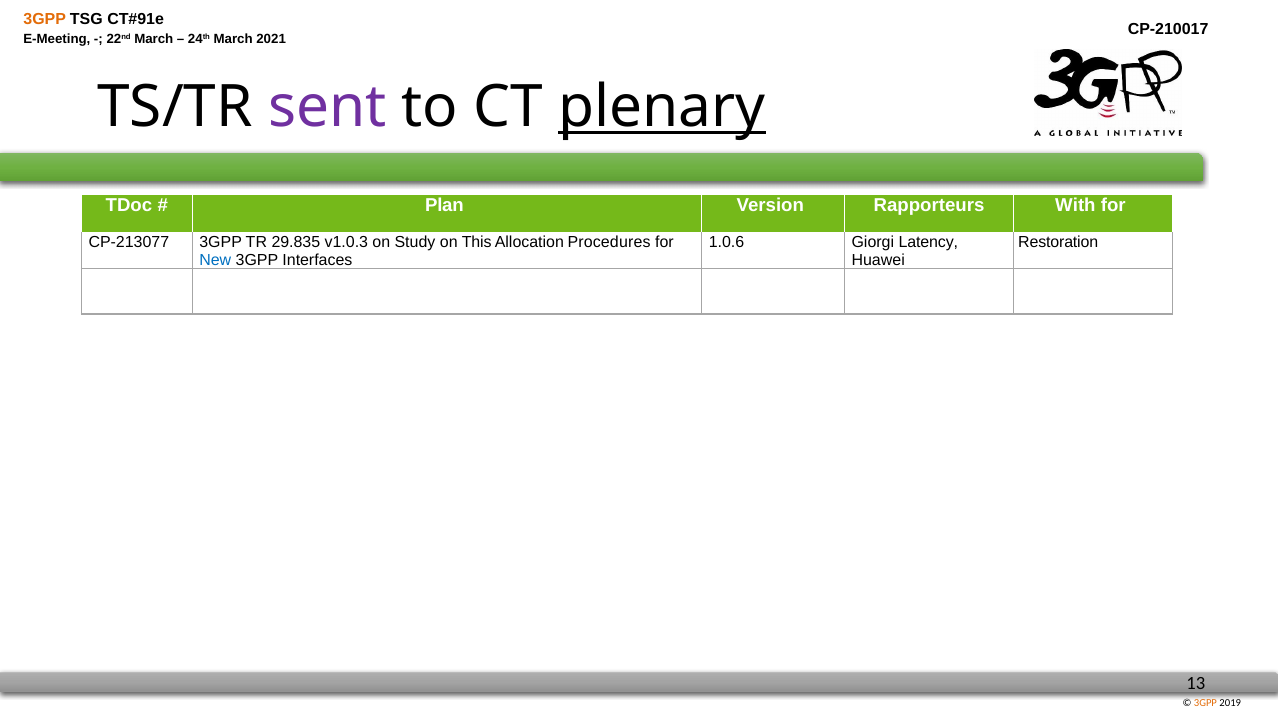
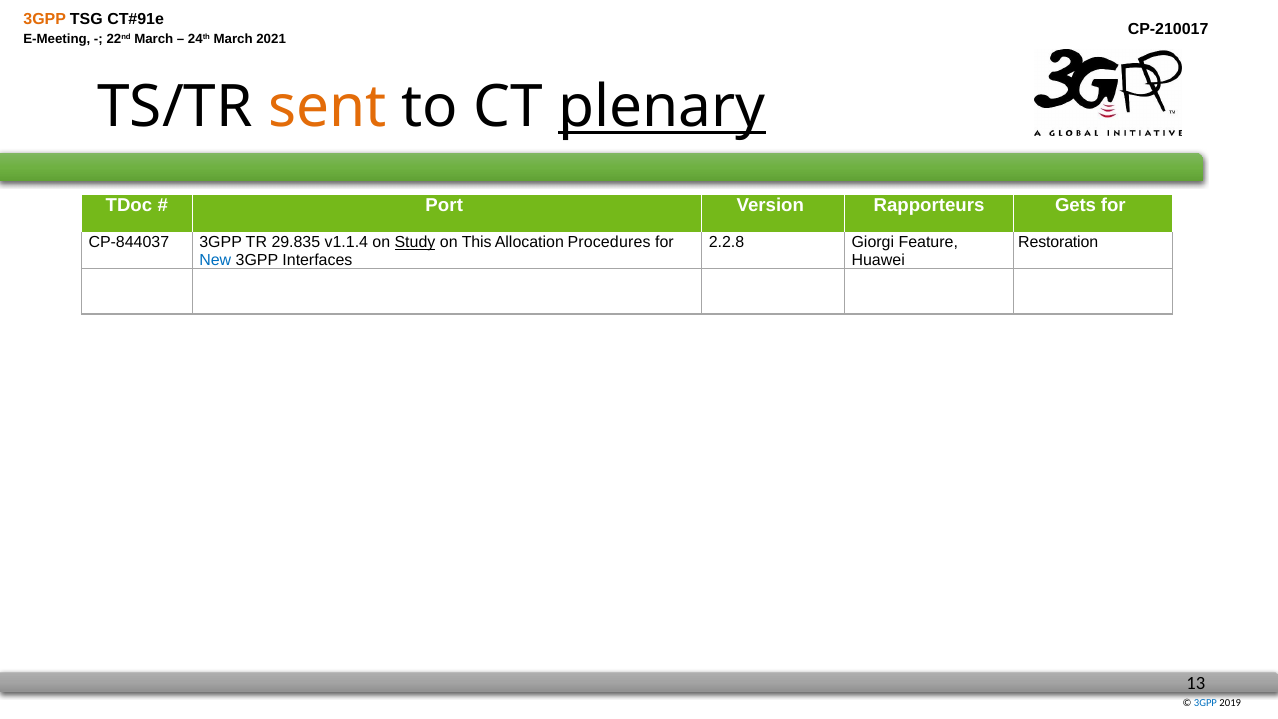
sent colour: purple -> orange
Plan: Plan -> Port
With: With -> Gets
CP-213077: CP-213077 -> CP-844037
v1.0.3: v1.0.3 -> v1.1.4
Study underline: none -> present
1.0.6: 1.0.6 -> 2.2.8
Latency: Latency -> Feature
3GPP at (1205, 703) colour: orange -> blue
